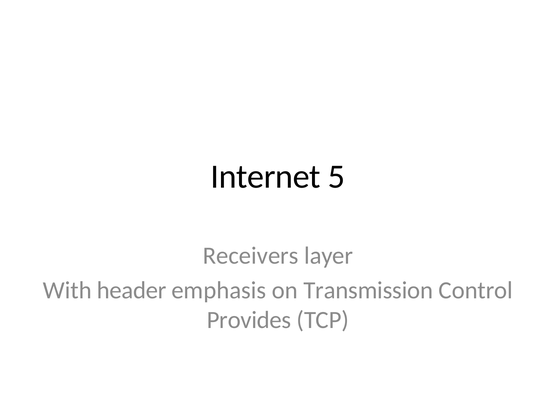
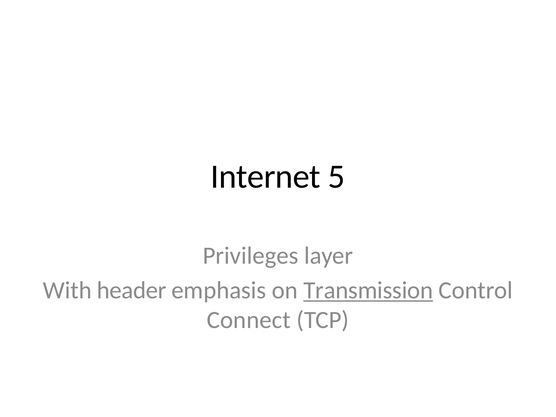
Receivers: Receivers -> Privileges
Transmission underline: none -> present
Provides: Provides -> Connect
